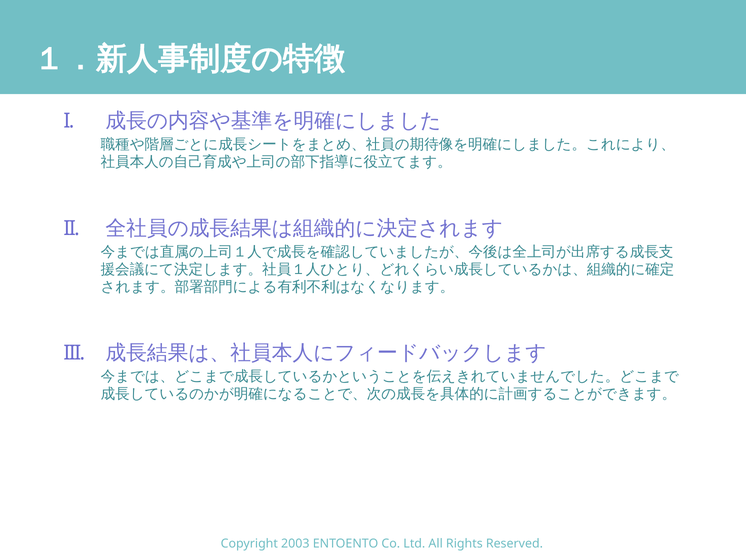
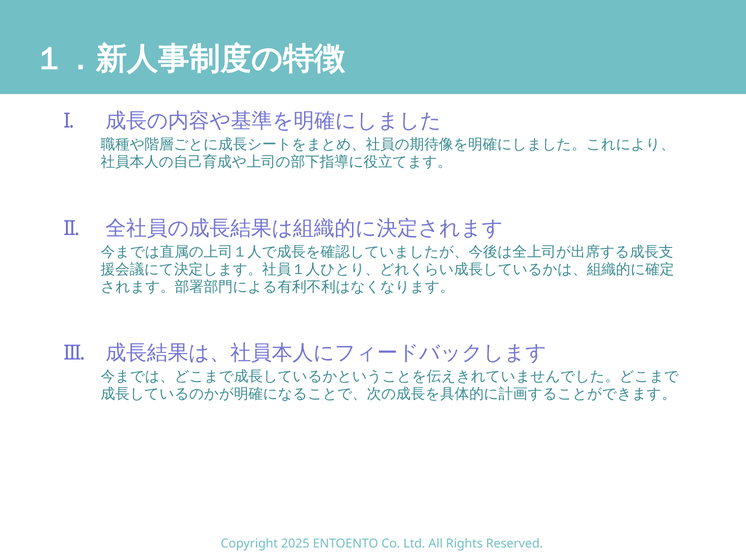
2003: 2003 -> 2025
